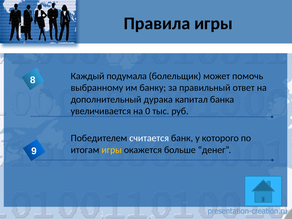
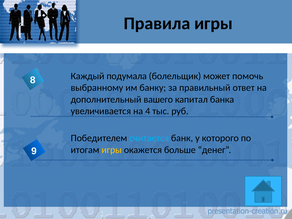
дурака: дурака -> вашего
0: 0 -> 4
считается colour: white -> light blue
